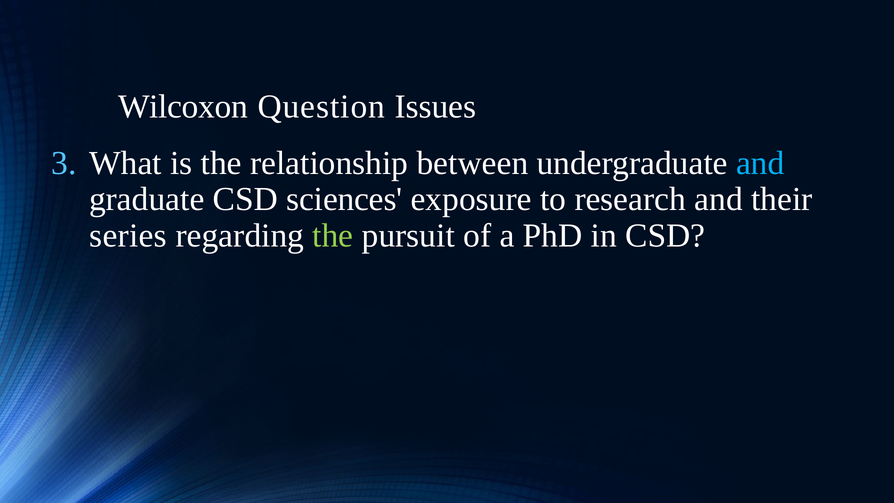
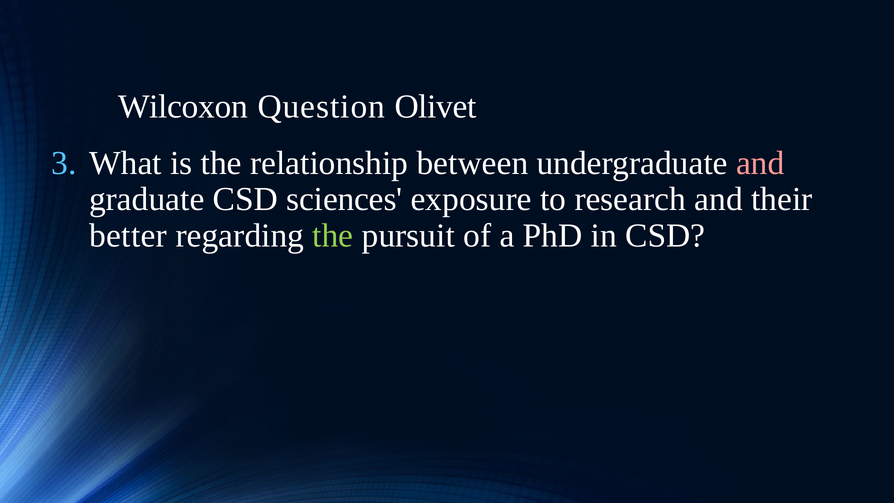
Issues: Issues -> Olivet
and at (760, 163) colour: light blue -> pink
series: series -> better
